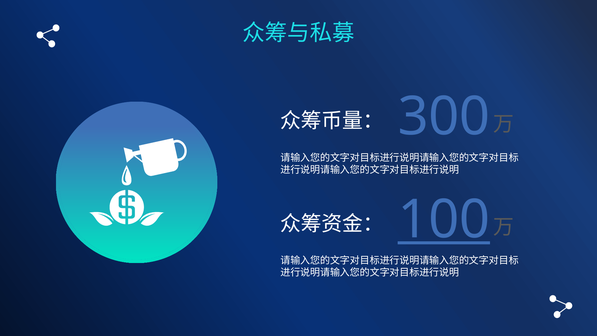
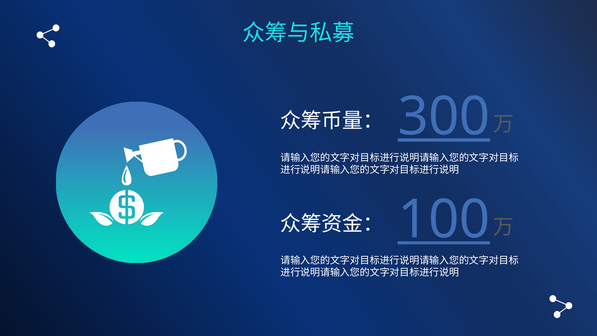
300 underline: none -> present
